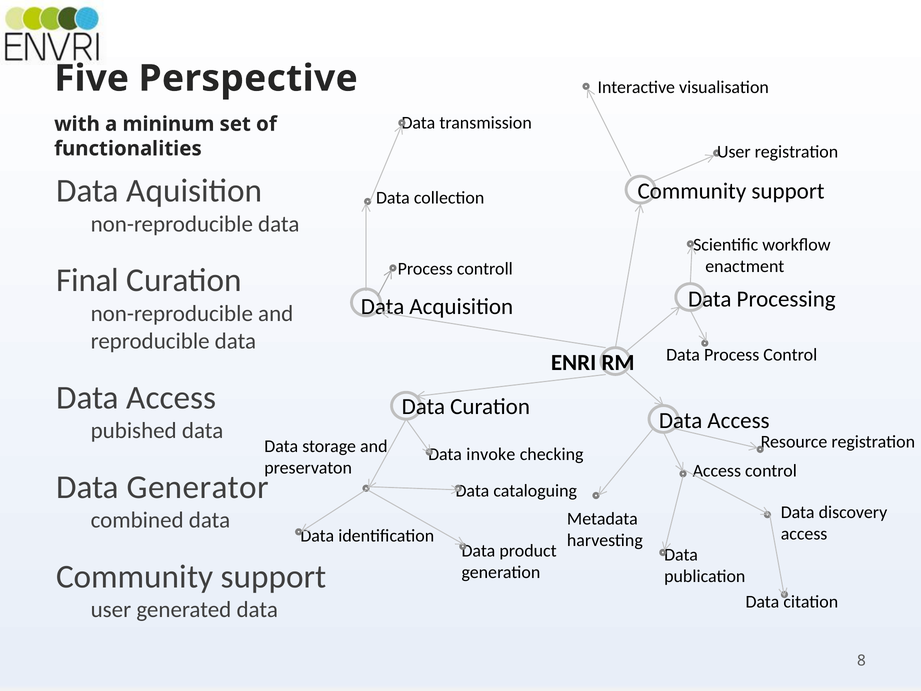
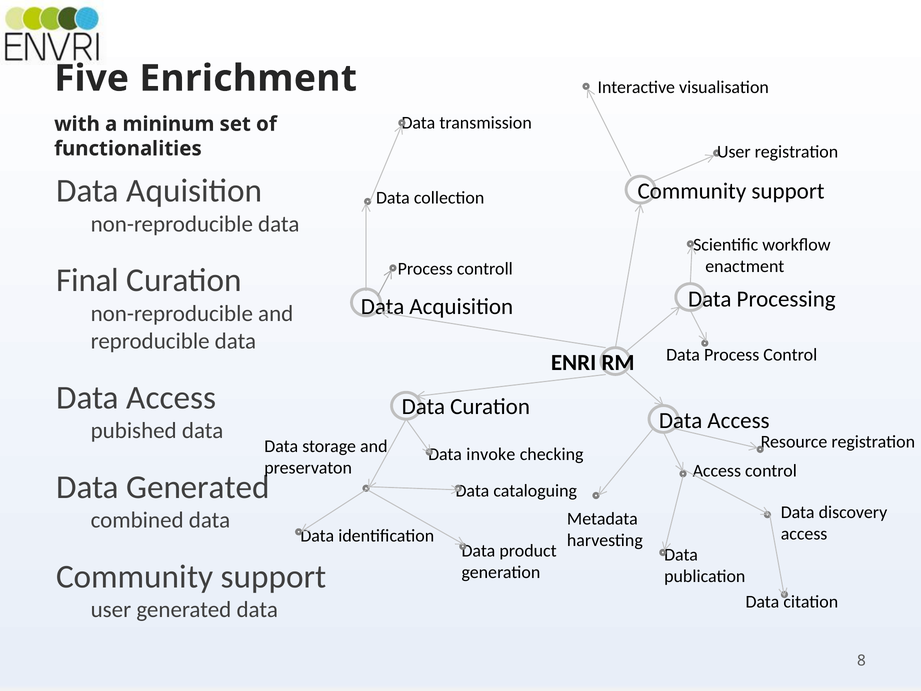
Perspective: Perspective -> Enrichment
Data Generator: Generator -> Generated
